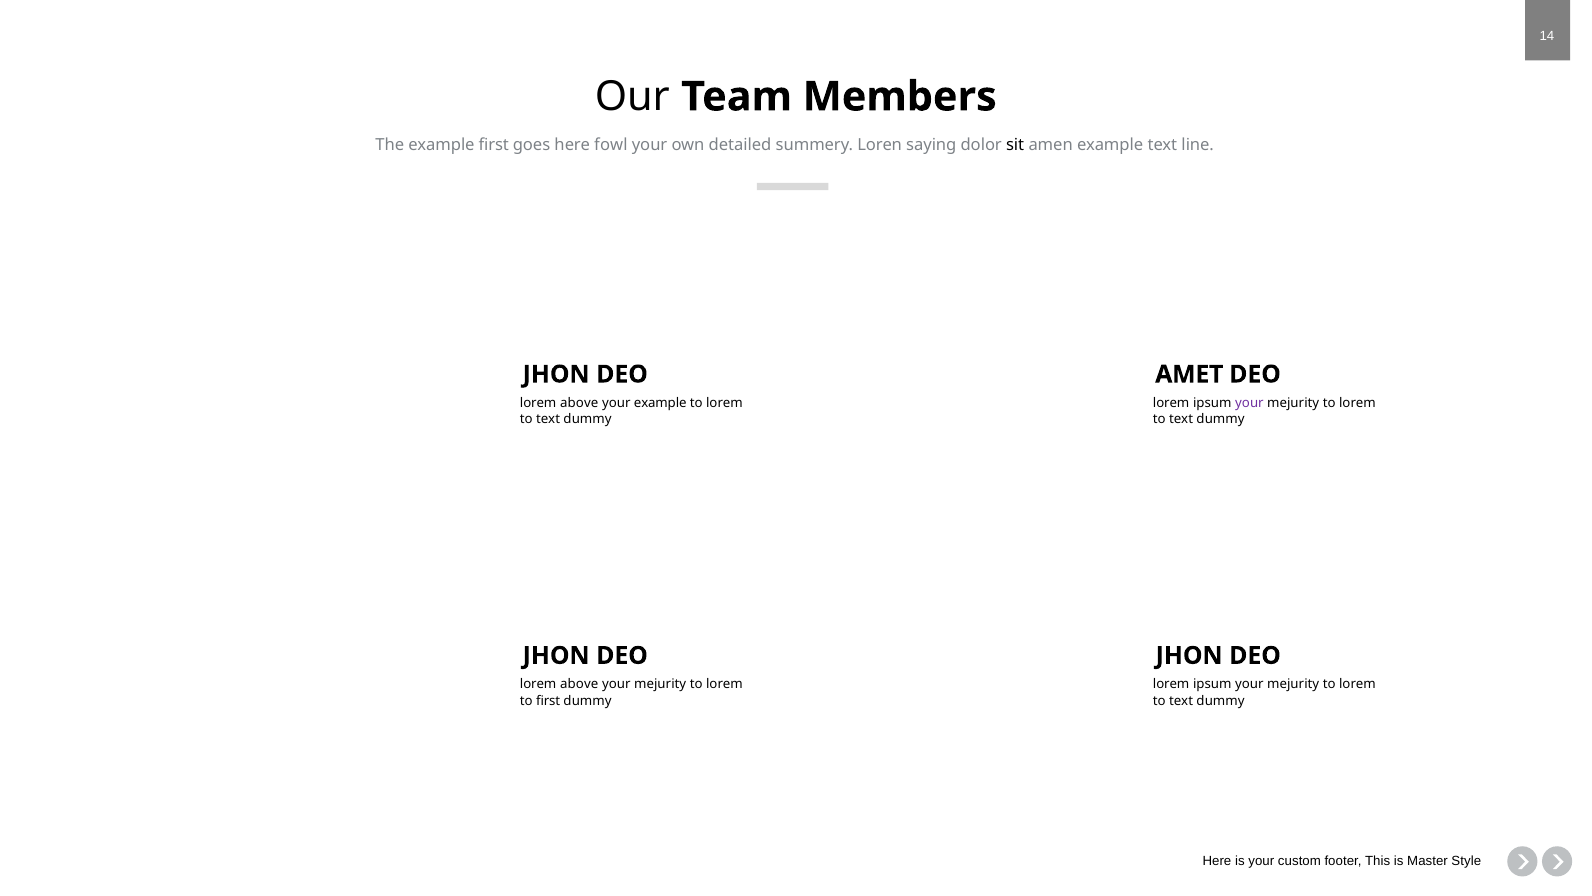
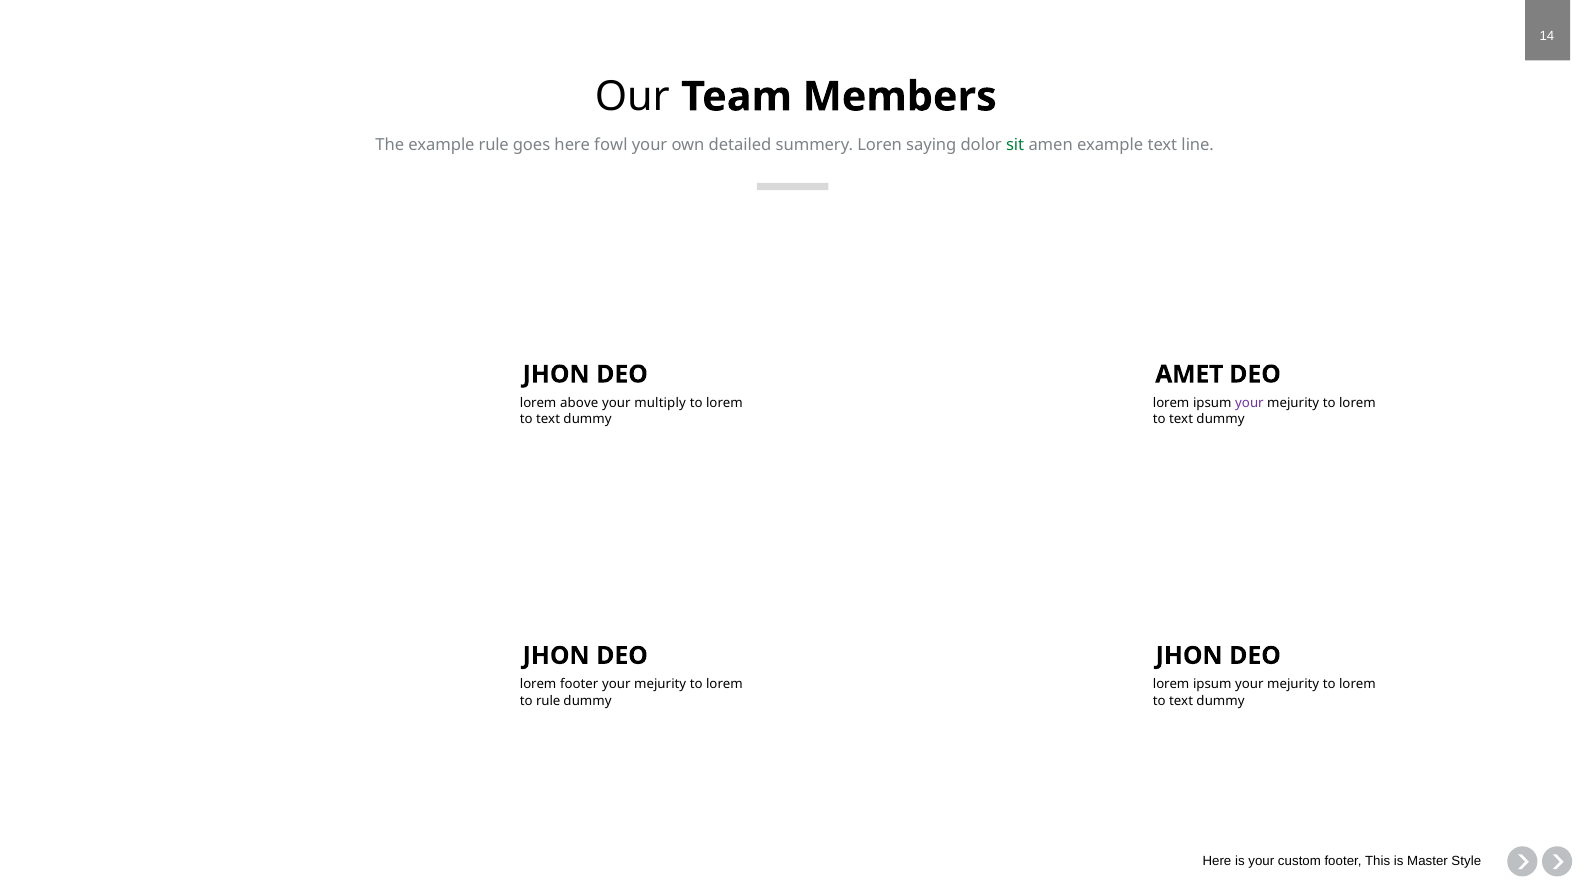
example first: first -> rule
sit colour: black -> green
your example: example -> multiply
above at (579, 684): above -> footer
to first: first -> rule
